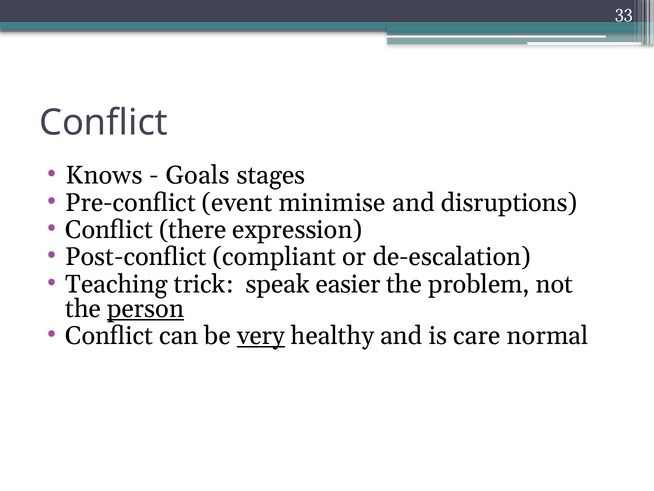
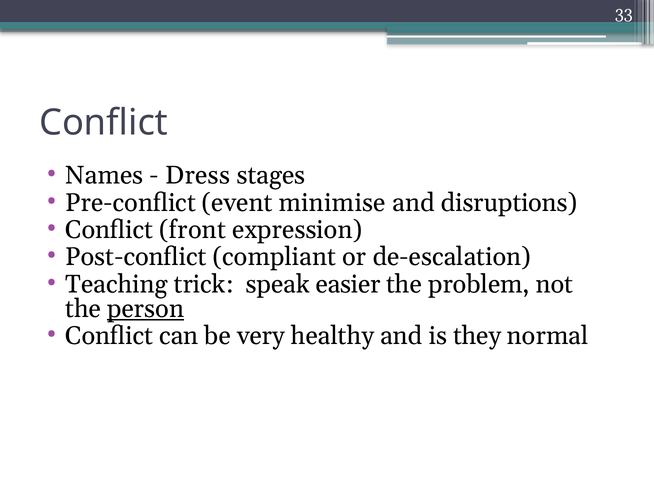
Knows: Knows -> Names
Goals: Goals -> Dress
there: there -> front
very underline: present -> none
care: care -> they
